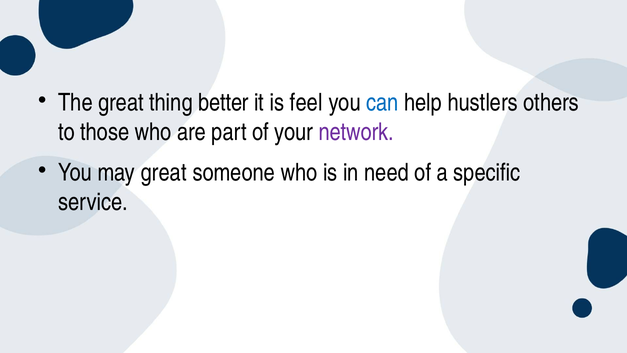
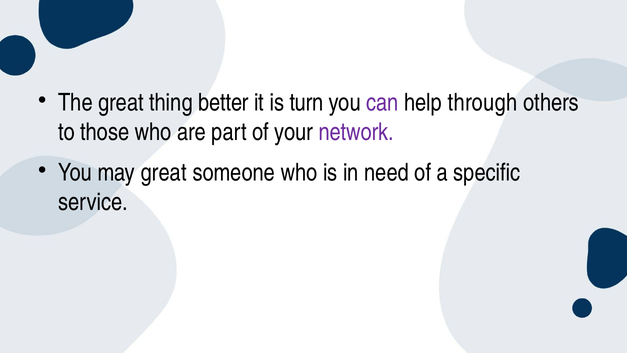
feel: feel -> turn
can colour: blue -> purple
hustlers: hustlers -> through
